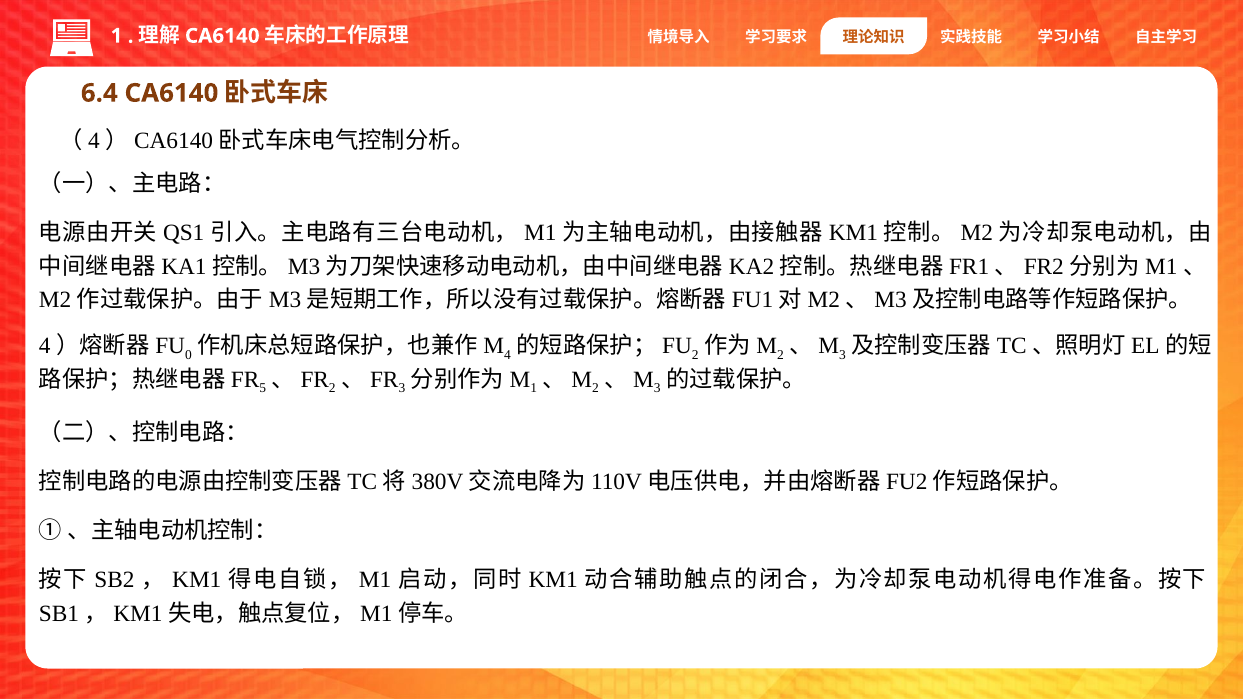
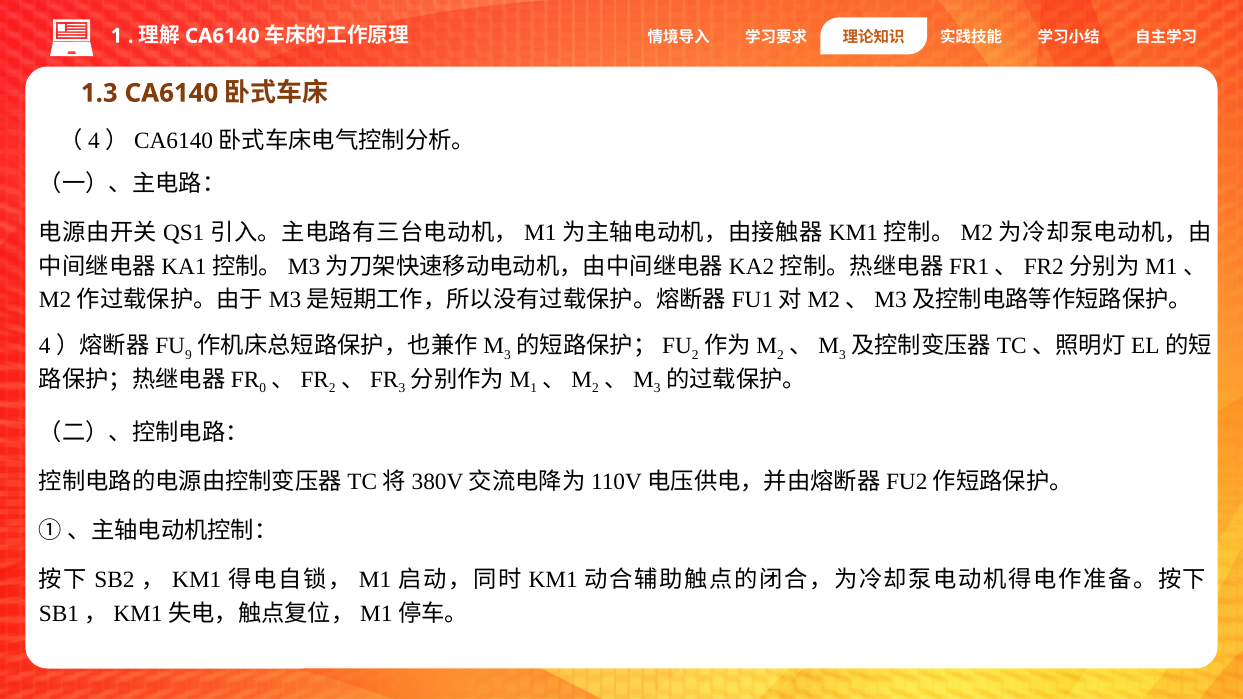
6.4: 6.4 -> 1.3
0: 0 -> 9
4 at (508, 355): 4 -> 3
5: 5 -> 0
